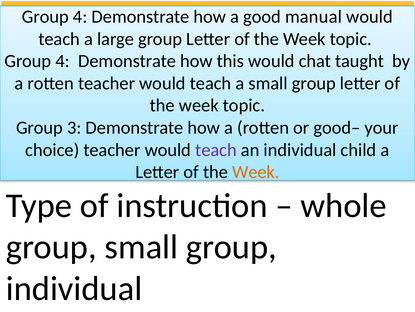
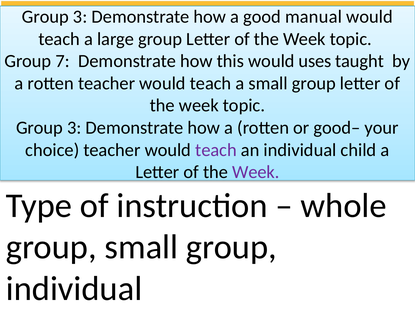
4 at (80, 17): 4 -> 3
4 at (63, 61): 4 -> 7
chat: chat -> uses
Week at (256, 172) colour: orange -> purple
